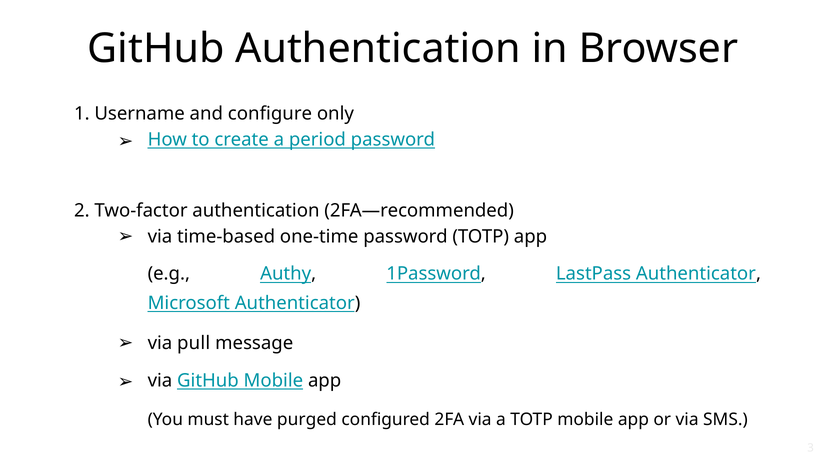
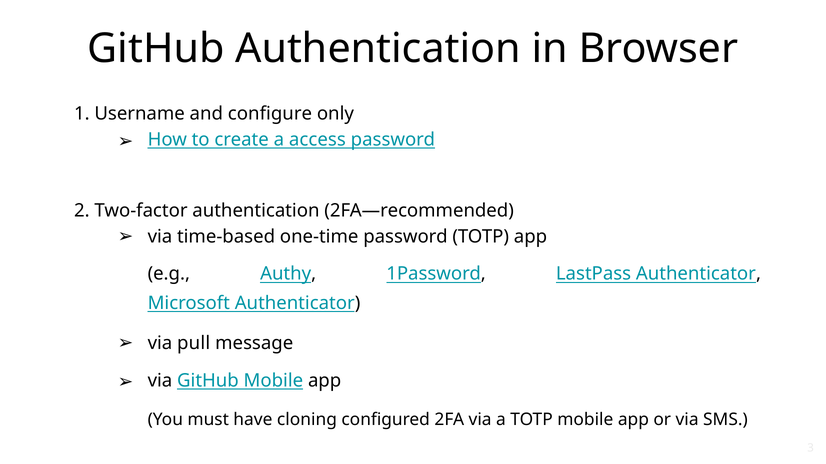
period: period -> access
purged: purged -> cloning
